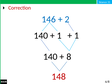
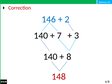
1 at (59, 36): 1 -> 7
1 at (77, 36): 1 -> 3
